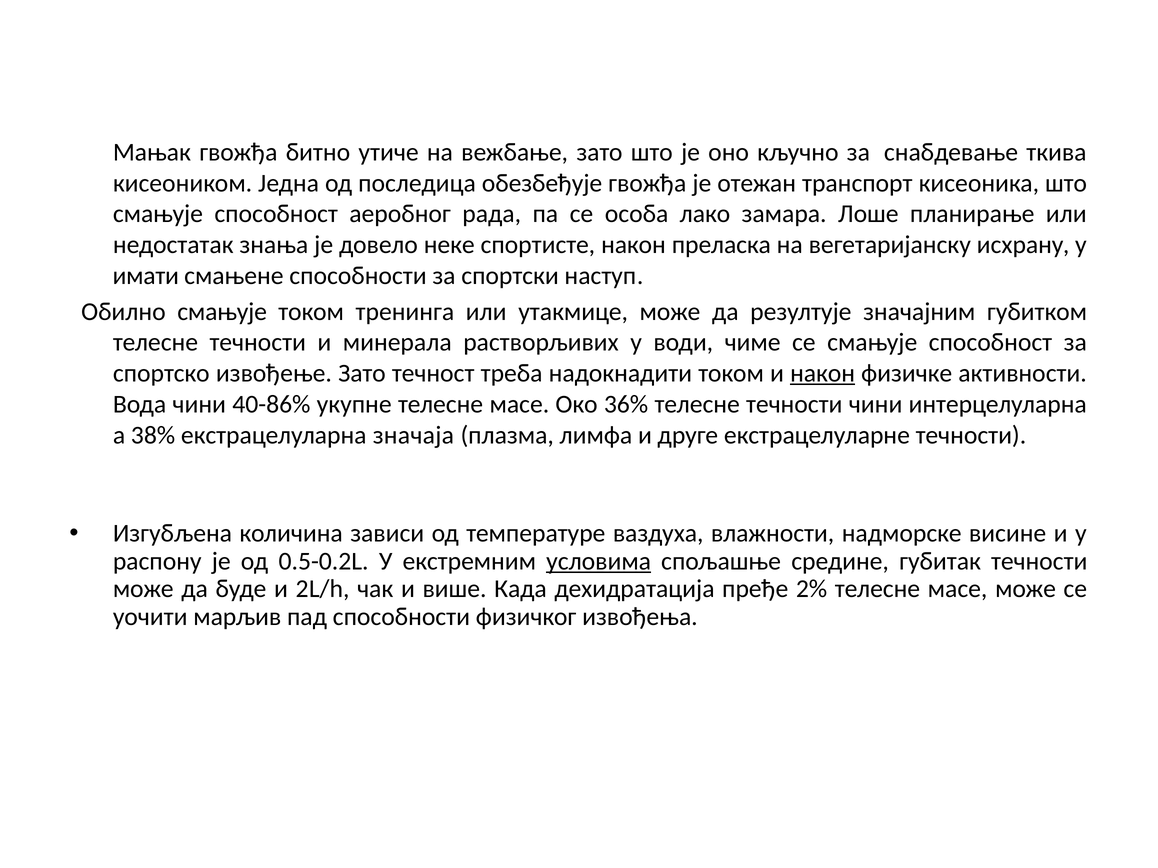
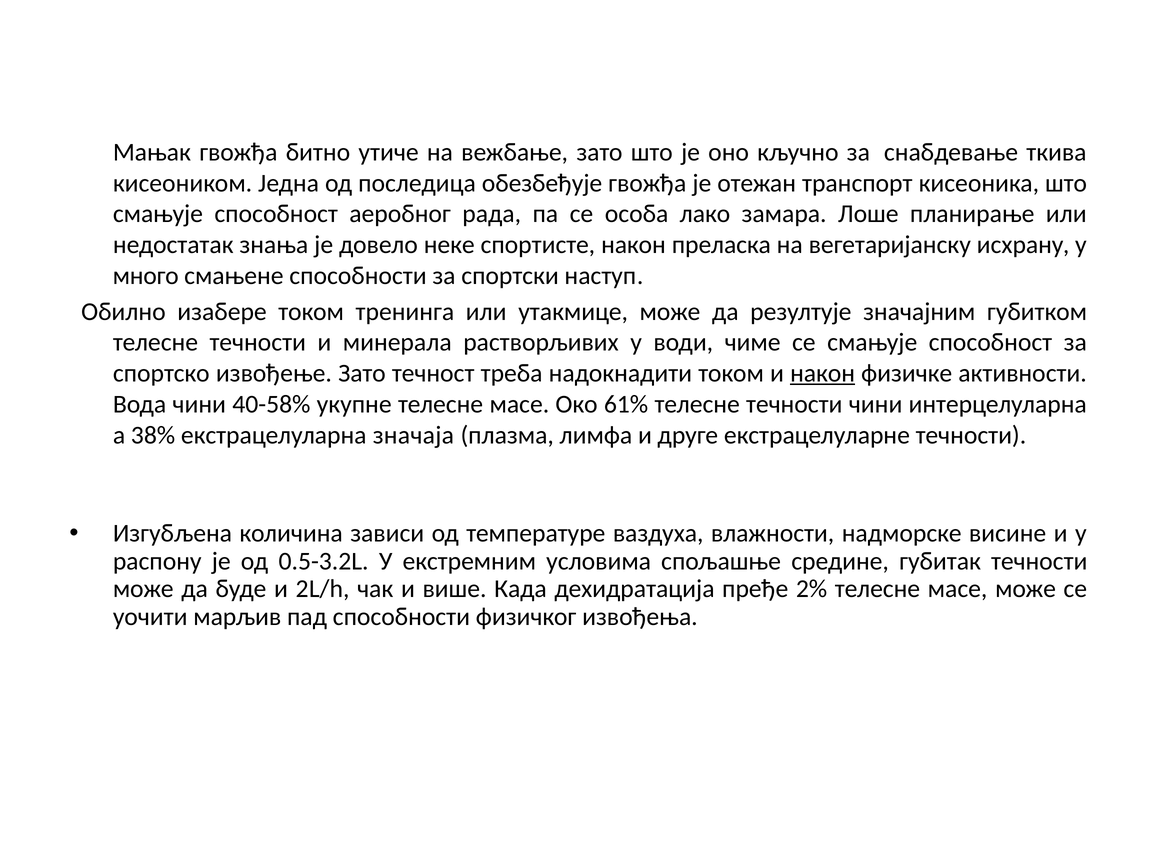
имати: имати -> много
Обилно смањује: смањује -> изабере
40-86%: 40-86% -> 40-58%
36%: 36% -> 61%
0.5-0.2L: 0.5-0.2L -> 0.5-3.2L
условима underline: present -> none
